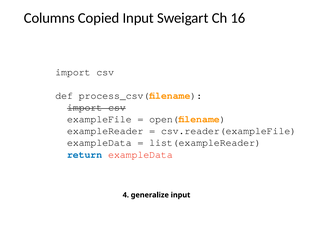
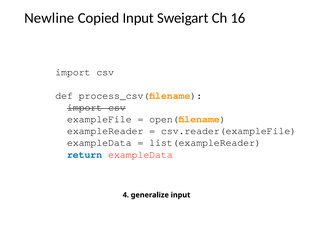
Columns: Columns -> Newline
